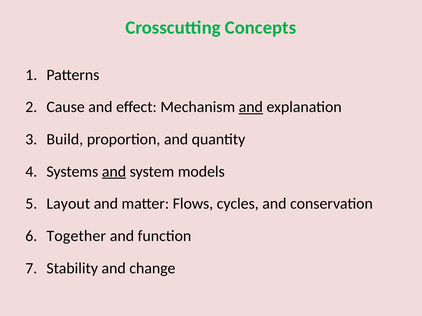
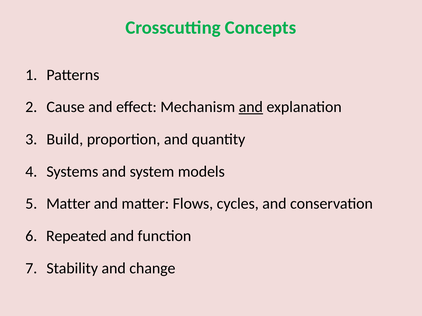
and at (114, 172) underline: present -> none
Layout at (68, 204): Layout -> Matter
Together: Together -> Repeated
